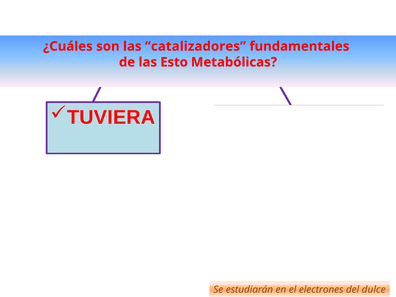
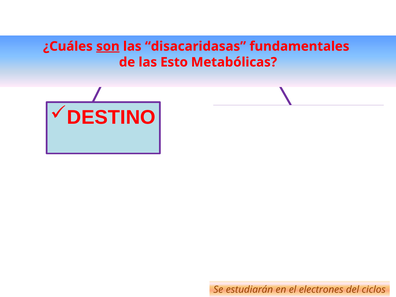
son underline: none -> present
catalizadores: catalizadores -> disacaridasas
TUVIERA: TUVIERA -> DESTINO
dulce: dulce -> ciclos
